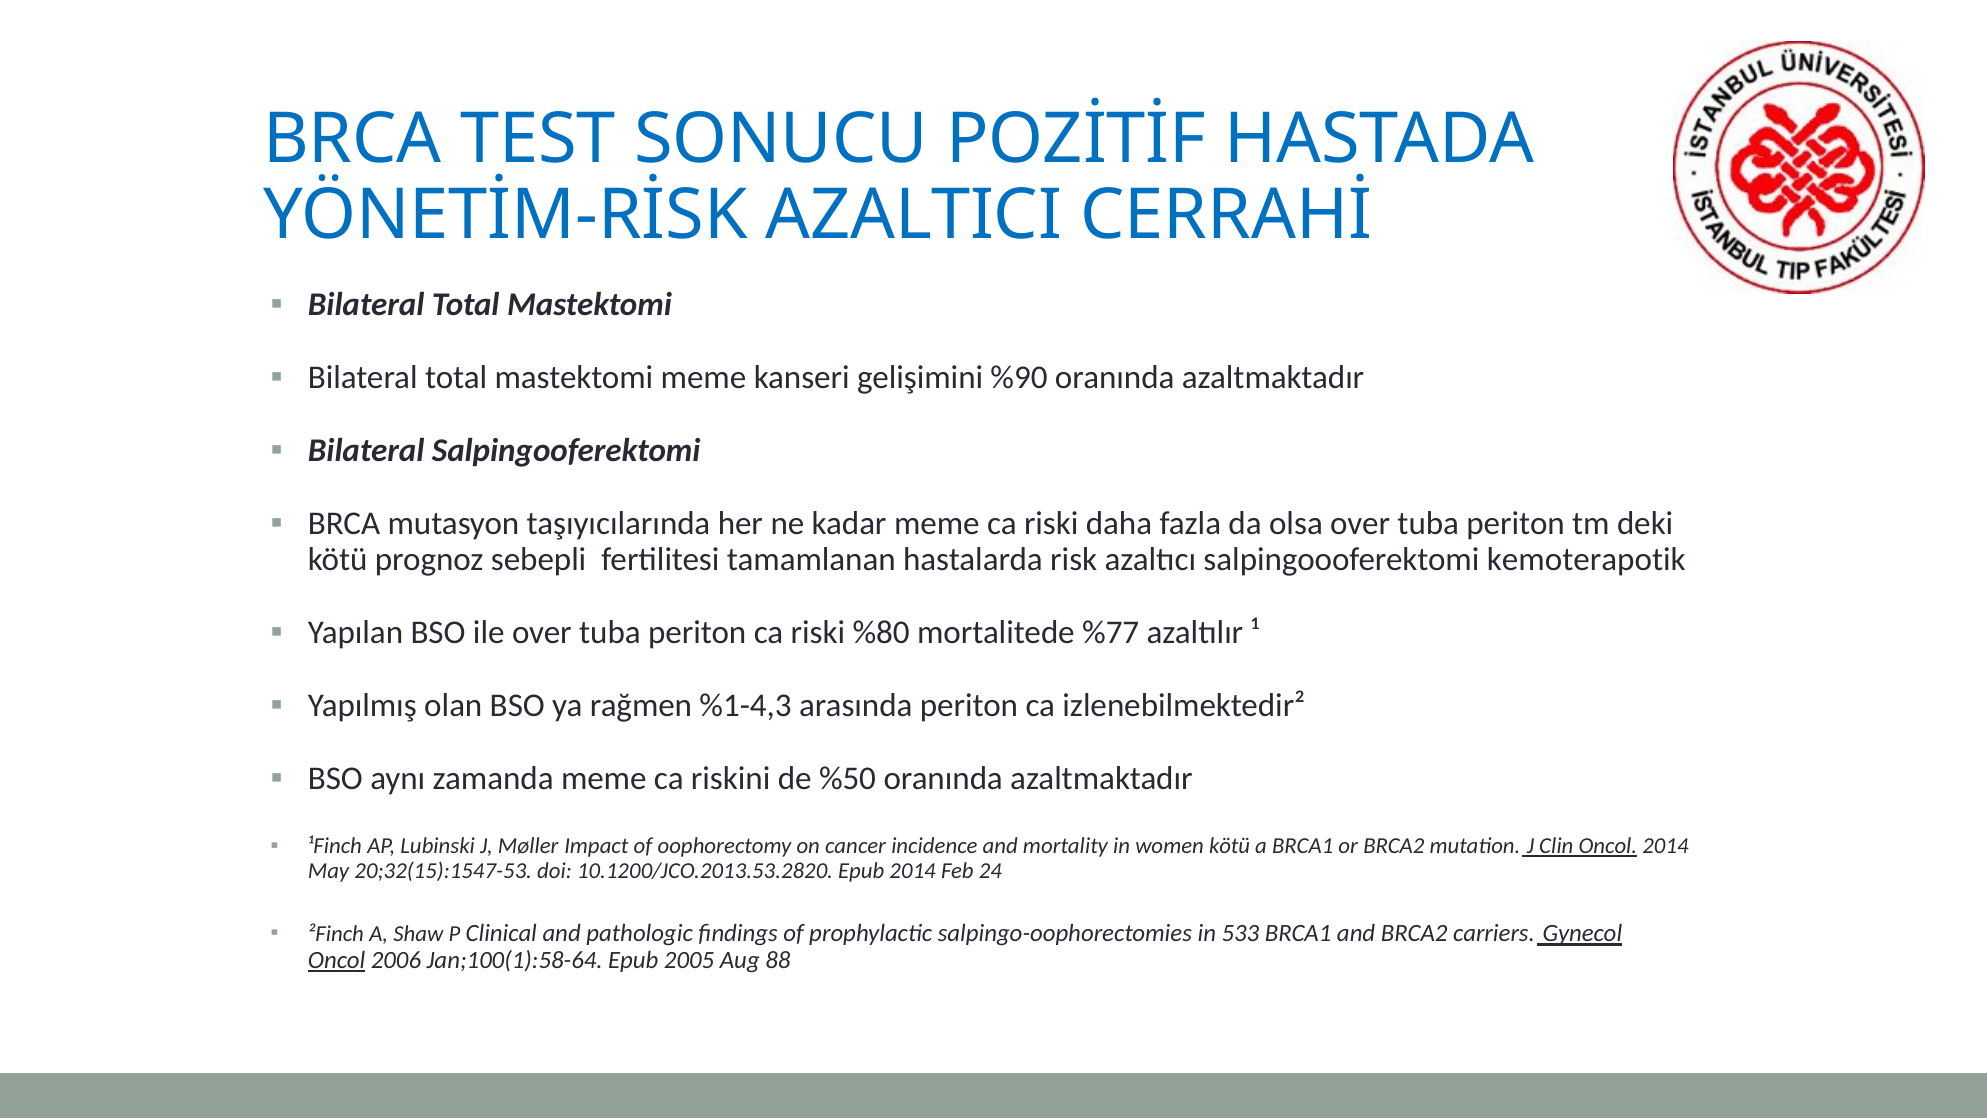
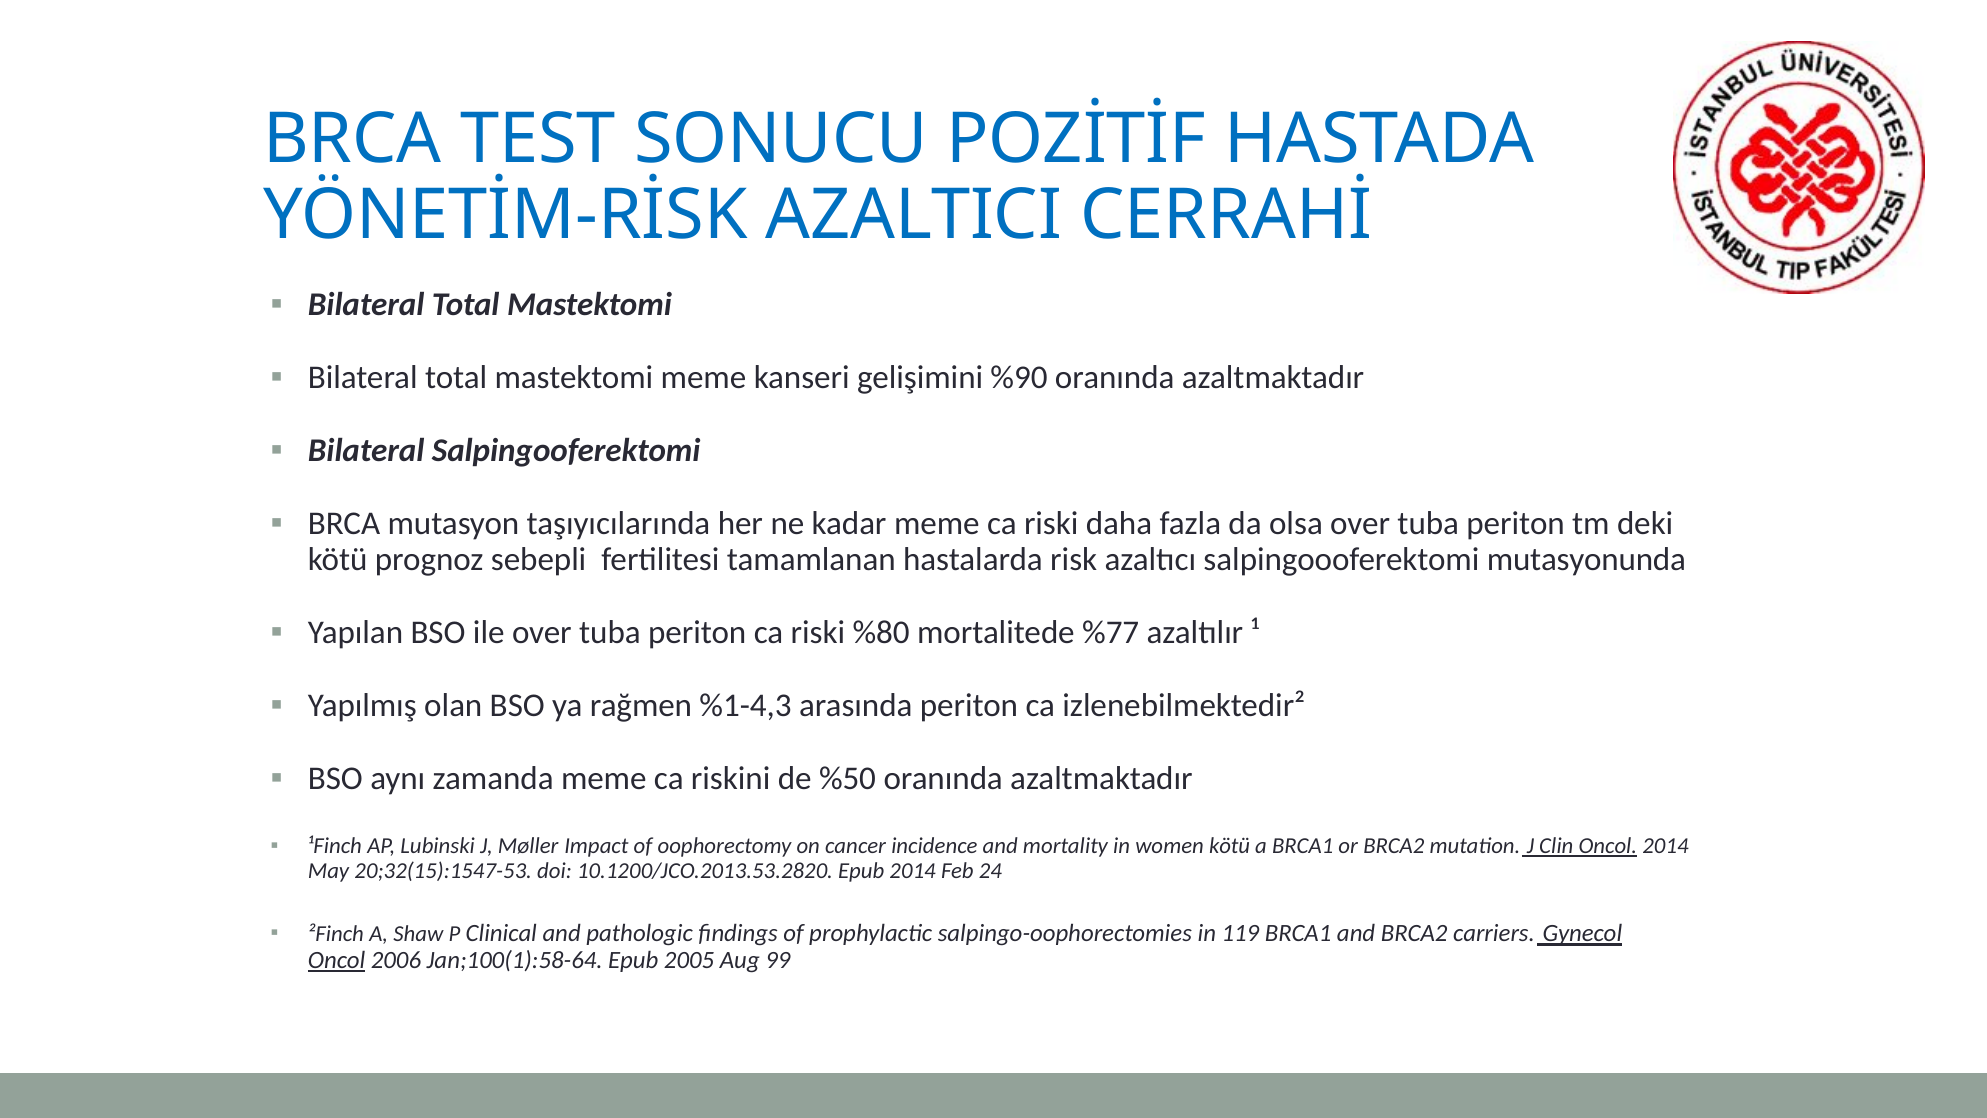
kemoterapotik: kemoterapotik -> mutasyonunda
533: 533 -> 119
88: 88 -> 99
